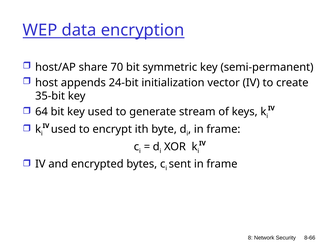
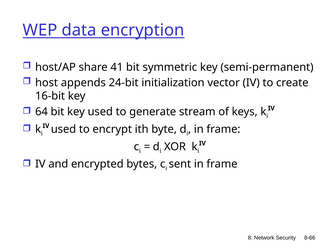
70: 70 -> 41
35-bit: 35-bit -> 16-bit
